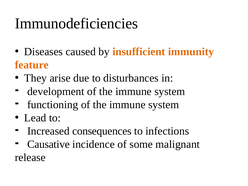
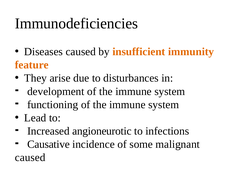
consequences: consequences -> angioneurotic
release at (30, 158): release -> caused
